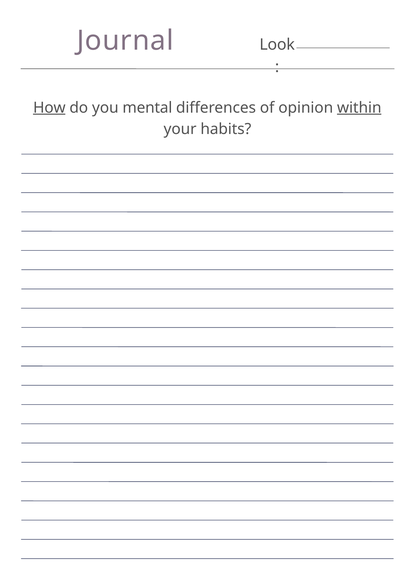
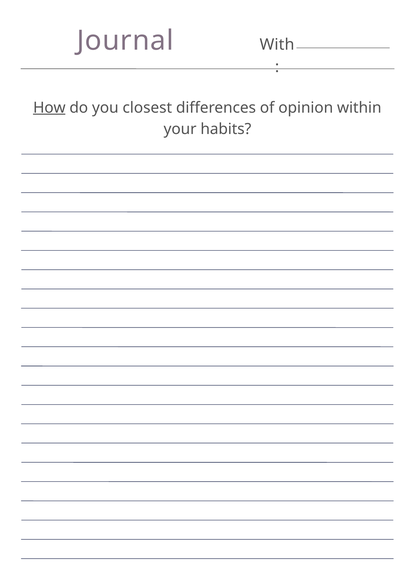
Look: Look -> With
mental: mental -> closest
within underline: present -> none
